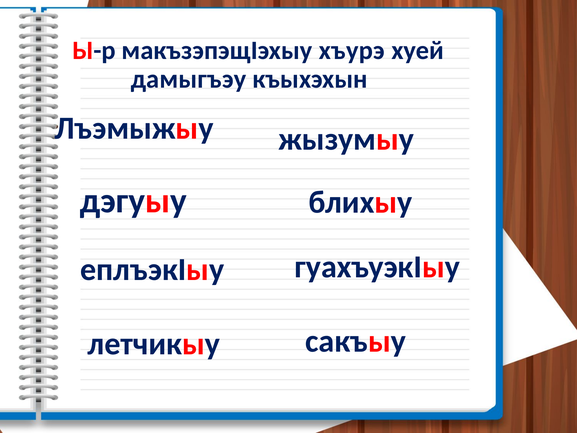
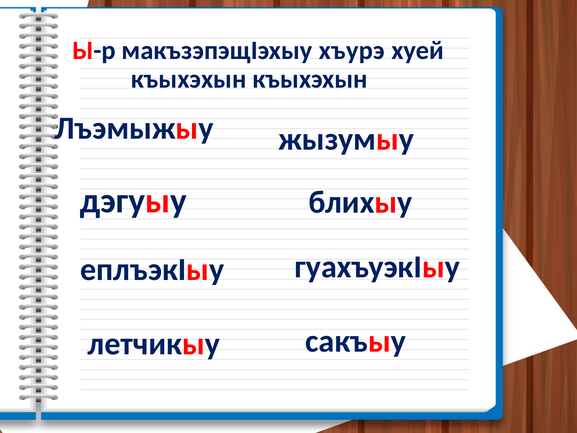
дамыгъэу at (188, 79): дамыгъэу -> къыхэхын
